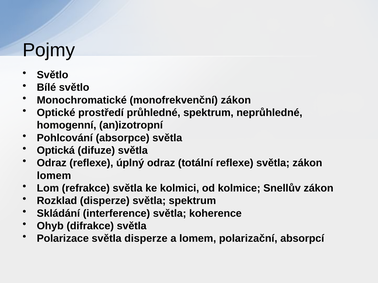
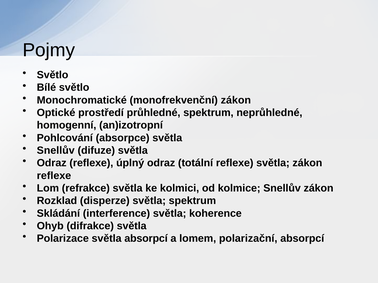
Optická at (56, 151): Optická -> Snellův
lomem at (54, 176): lomem -> reflexe
světla disperze: disperze -> absorpcí
